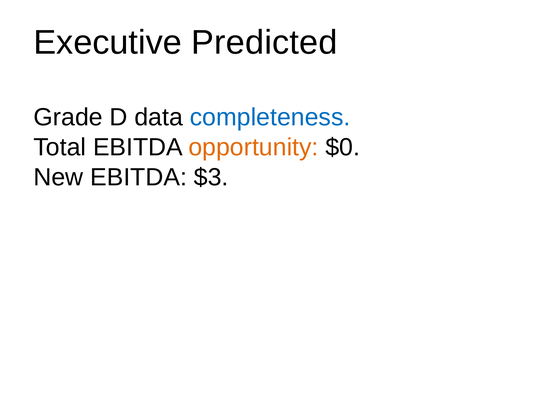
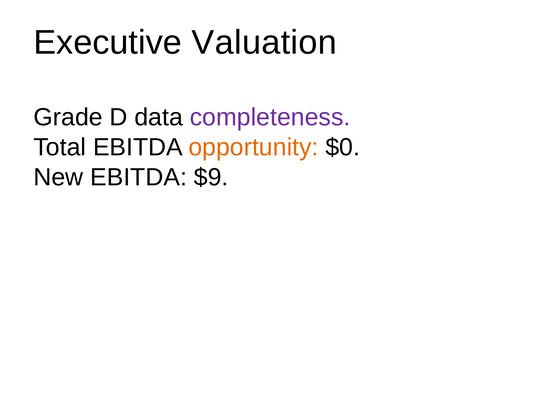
Predicted: Predicted -> Valuation
completeness colour: blue -> purple
$3: $3 -> $9
